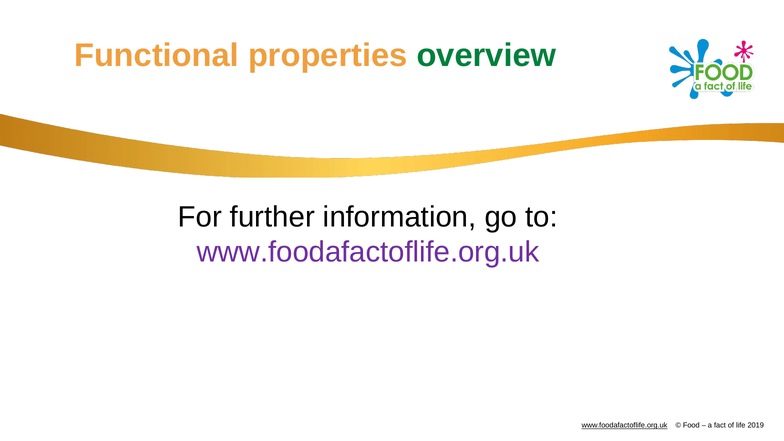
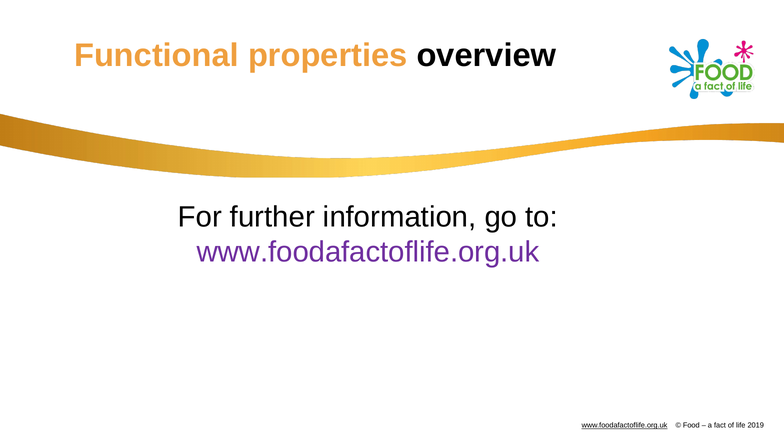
overview colour: green -> black
